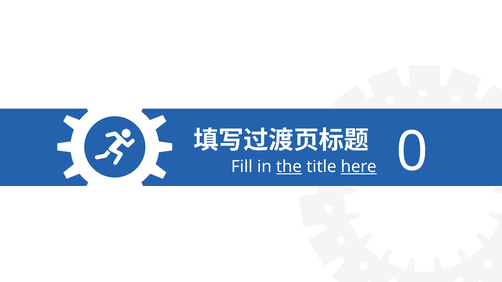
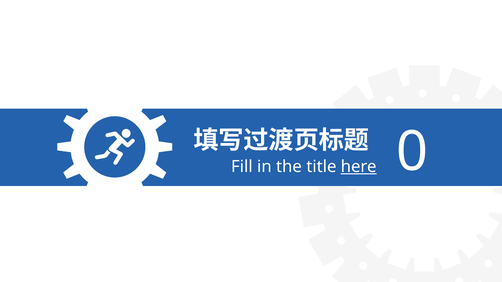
the underline: present -> none
